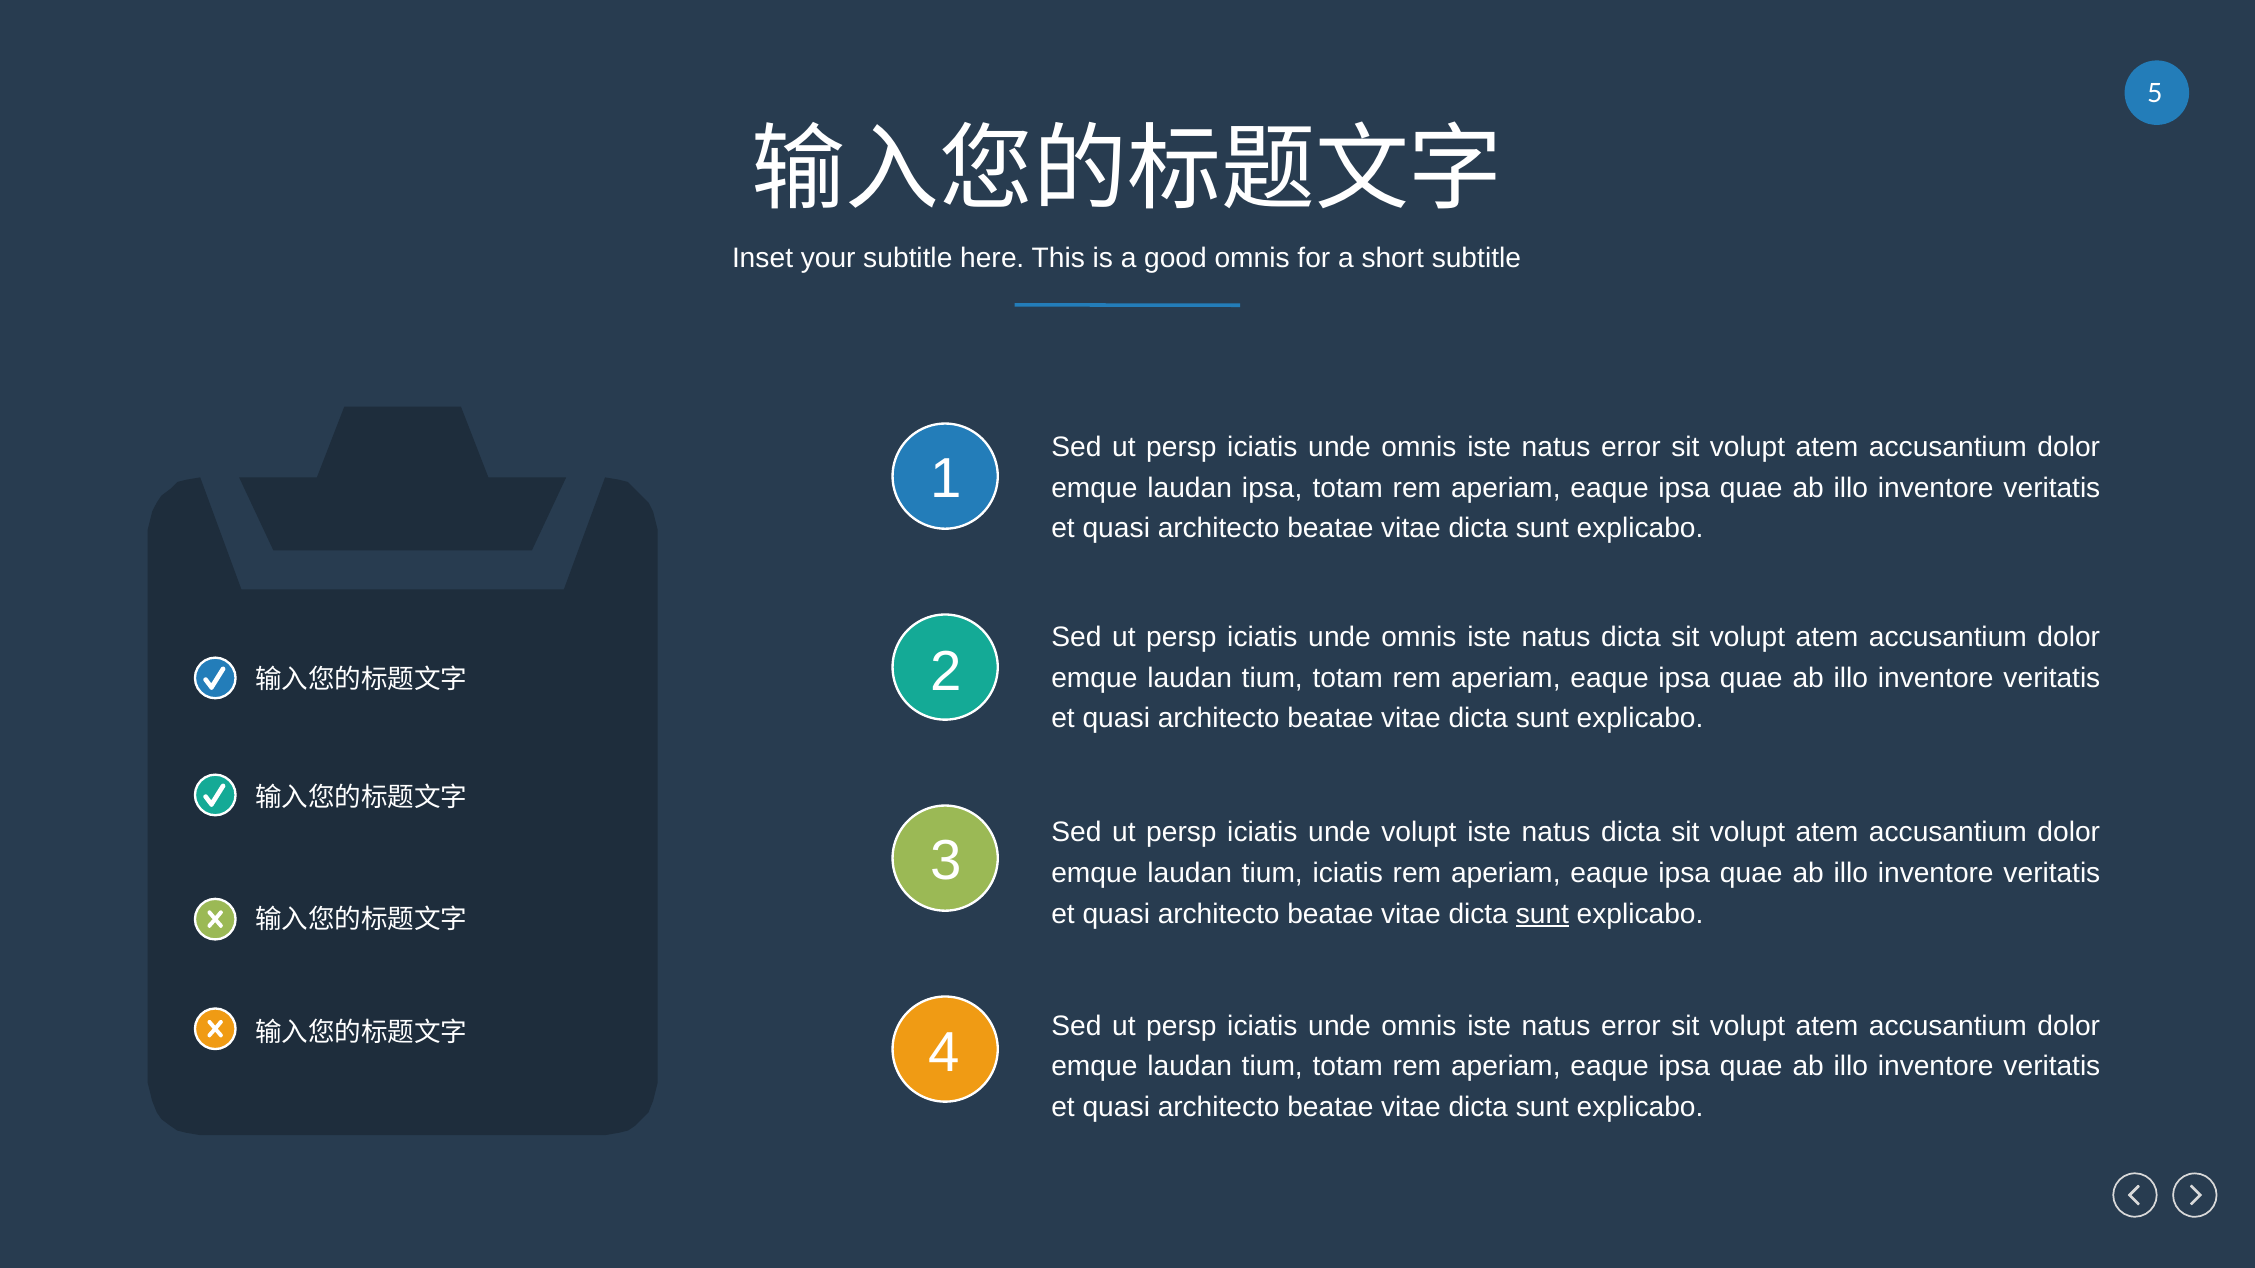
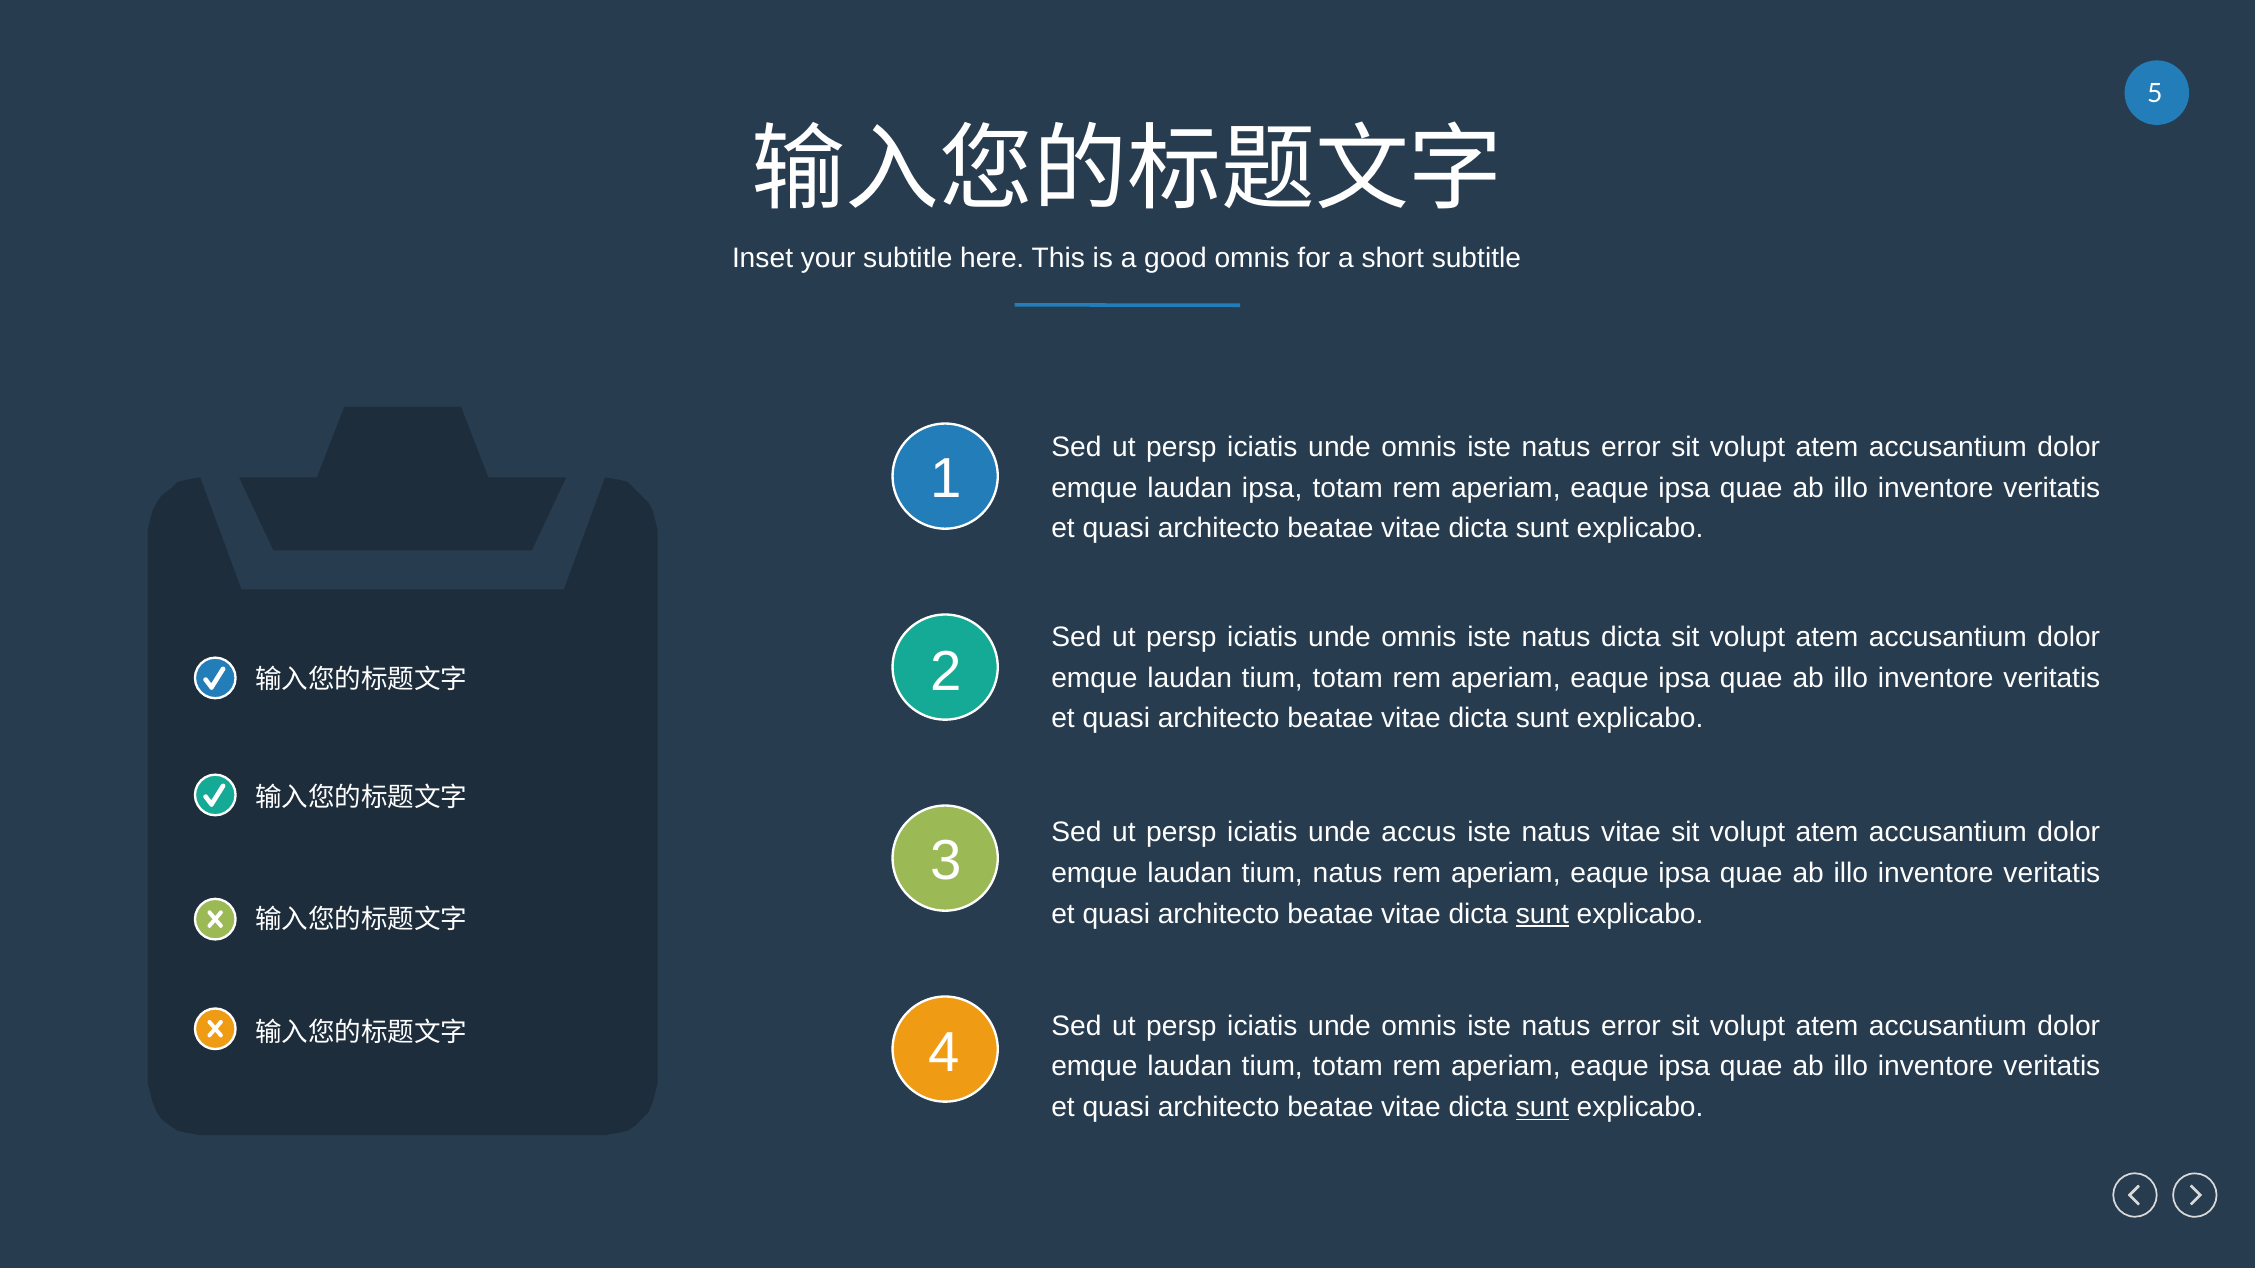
unde volupt: volupt -> accus
dicta at (1631, 833): dicta -> vitae
tium iciatis: iciatis -> natus
sunt at (1542, 1108) underline: none -> present
